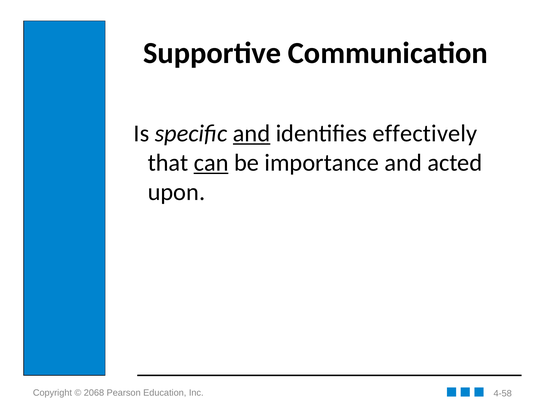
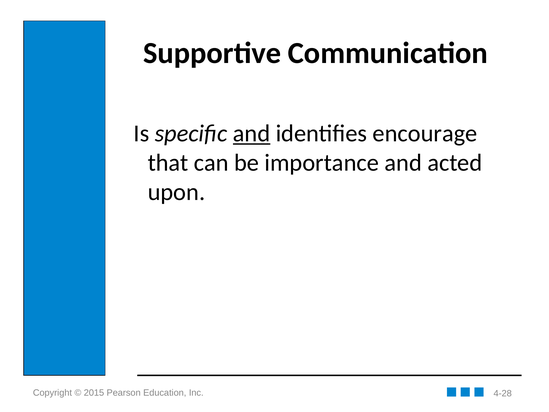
effectively: effectively -> encourage
can underline: present -> none
2068: 2068 -> 2015
4-58: 4-58 -> 4-28
